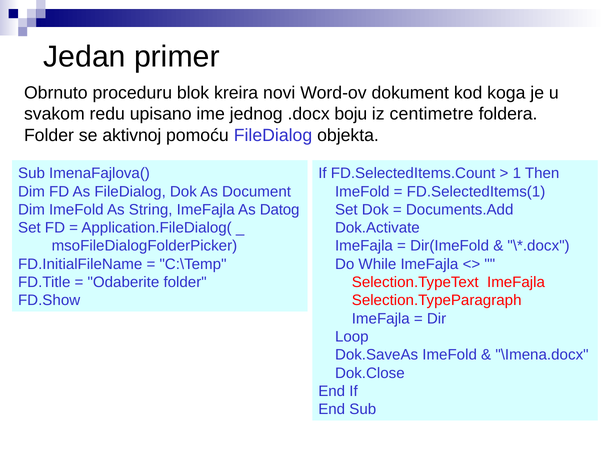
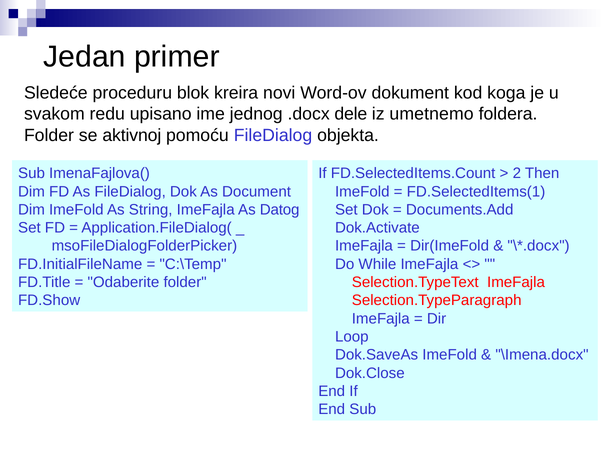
Obrnuto: Obrnuto -> Sledeće
boju: boju -> dele
centimetre: centimetre -> umetnemo
1: 1 -> 2
